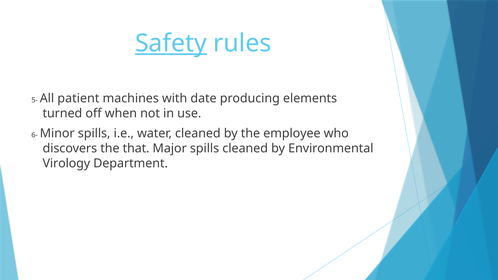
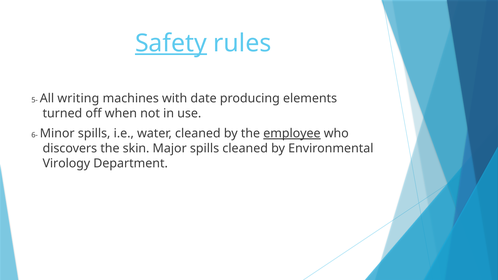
patient: patient -> writing
employee underline: none -> present
that: that -> skin
